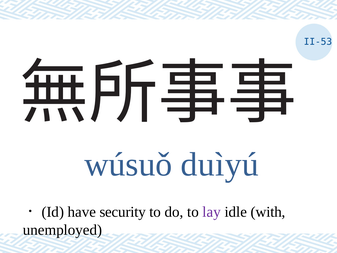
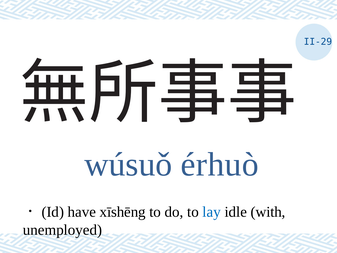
II-53: II-53 -> II-29
duìyú: duìyú -> érhuò
security: security -> xīshēng
lay colour: purple -> blue
